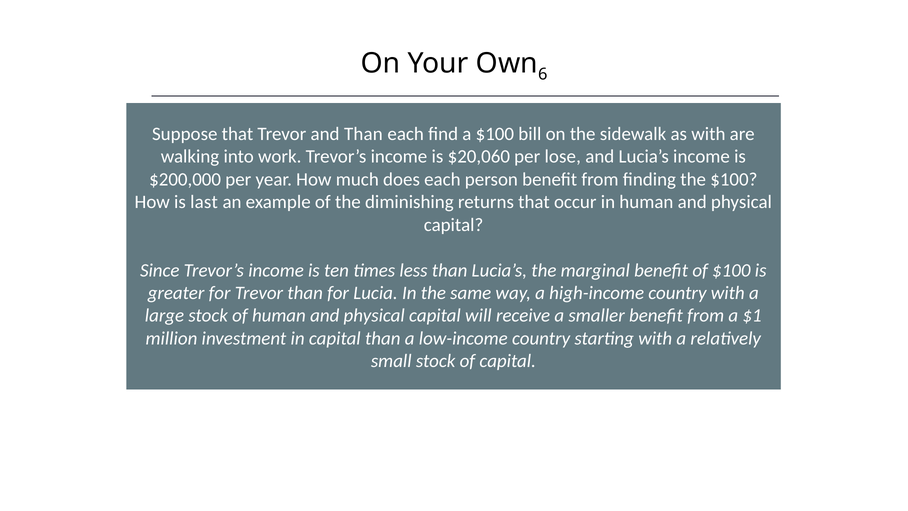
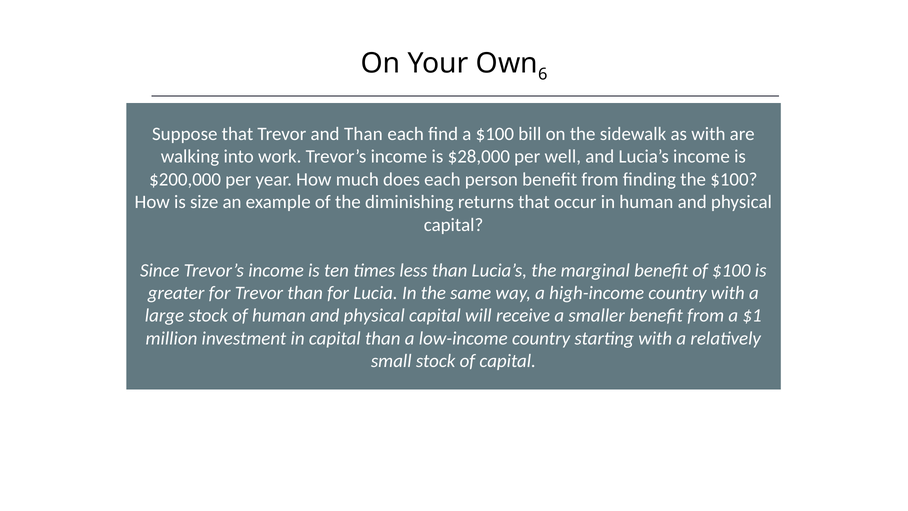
$20,060: $20,060 -> $28,000
lose: lose -> well
last: last -> size
